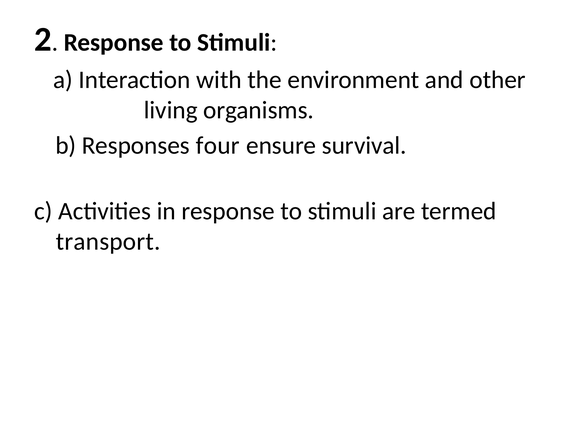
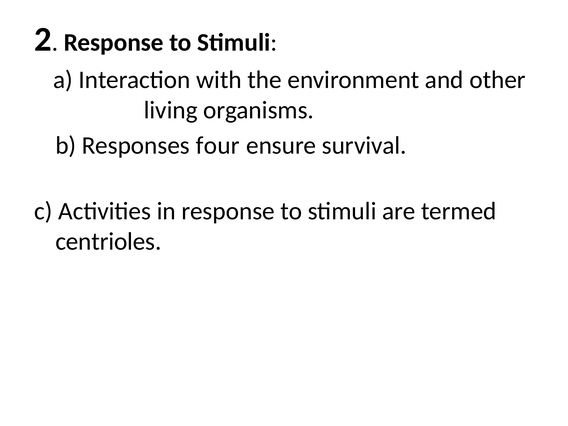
transport: transport -> centrioles
